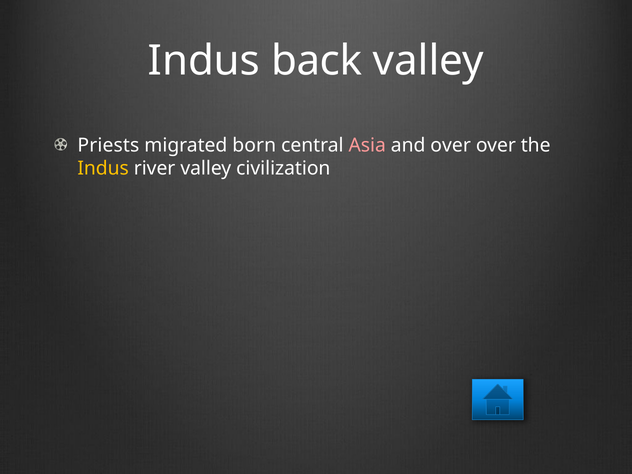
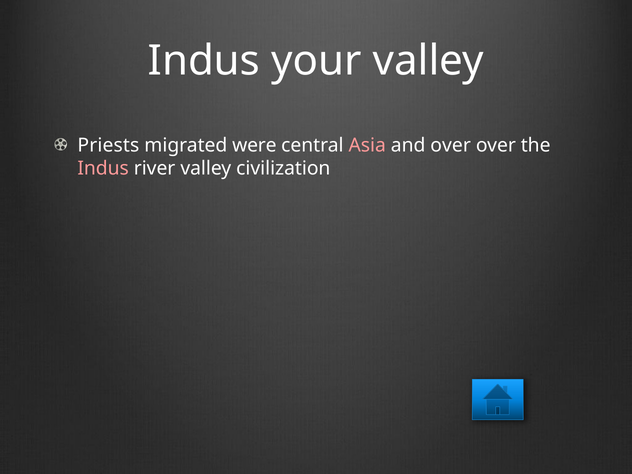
back: back -> your
born: born -> were
Indus at (103, 168) colour: yellow -> pink
